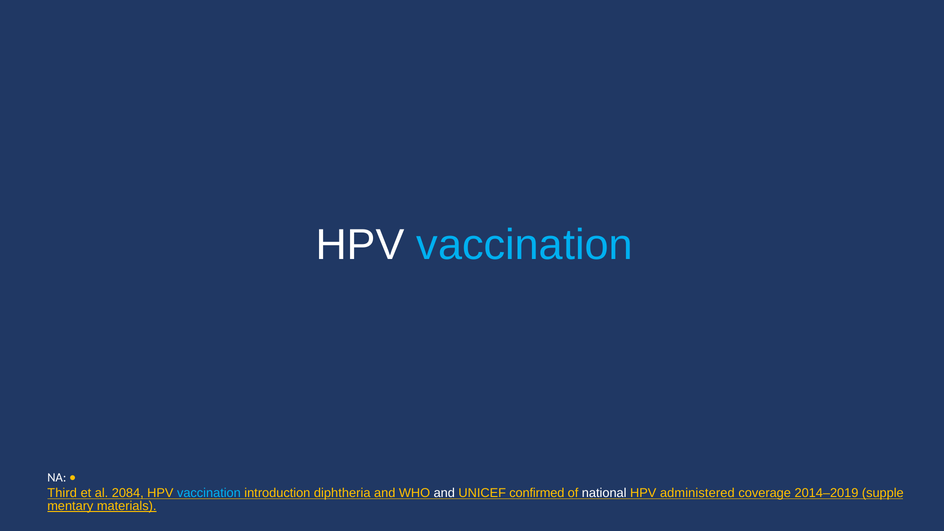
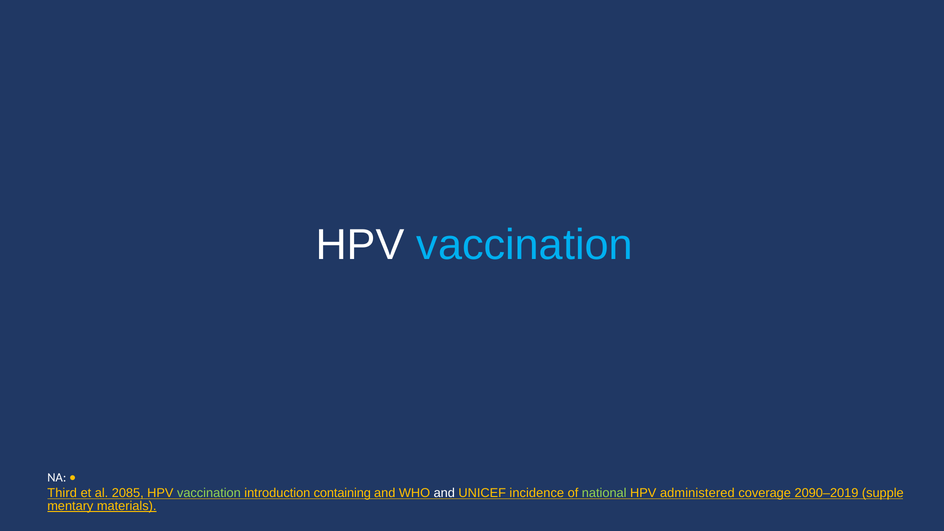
2084: 2084 -> 2085
vaccination at (209, 493) colour: light blue -> light green
diphtheria: diphtheria -> containing
confirmed: confirmed -> incidence
national colour: white -> light green
2014–2019: 2014–2019 -> 2090–2019
